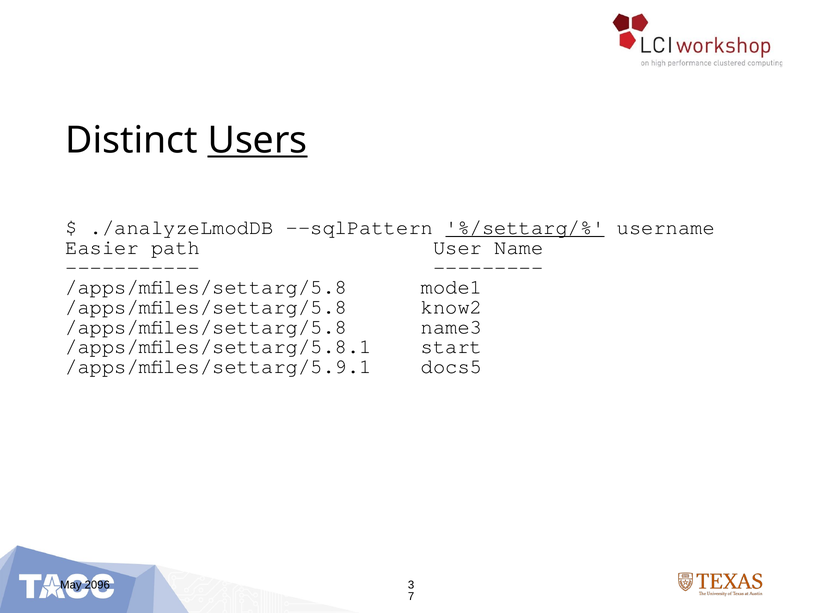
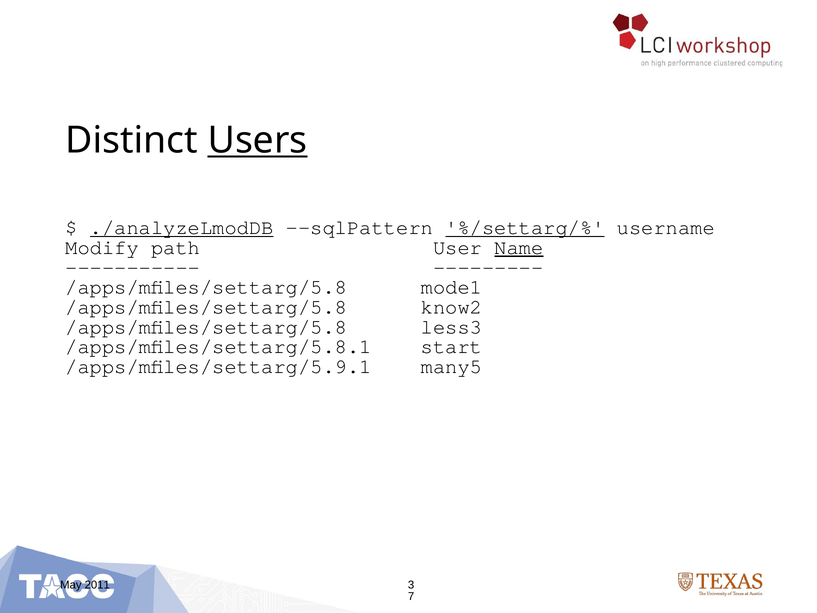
./analyzeLmodDB underline: none -> present
Easier: Easier -> Modify
Name underline: none -> present
name3: name3 -> less3
docs5: docs5 -> many5
2096: 2096 -> 2011
